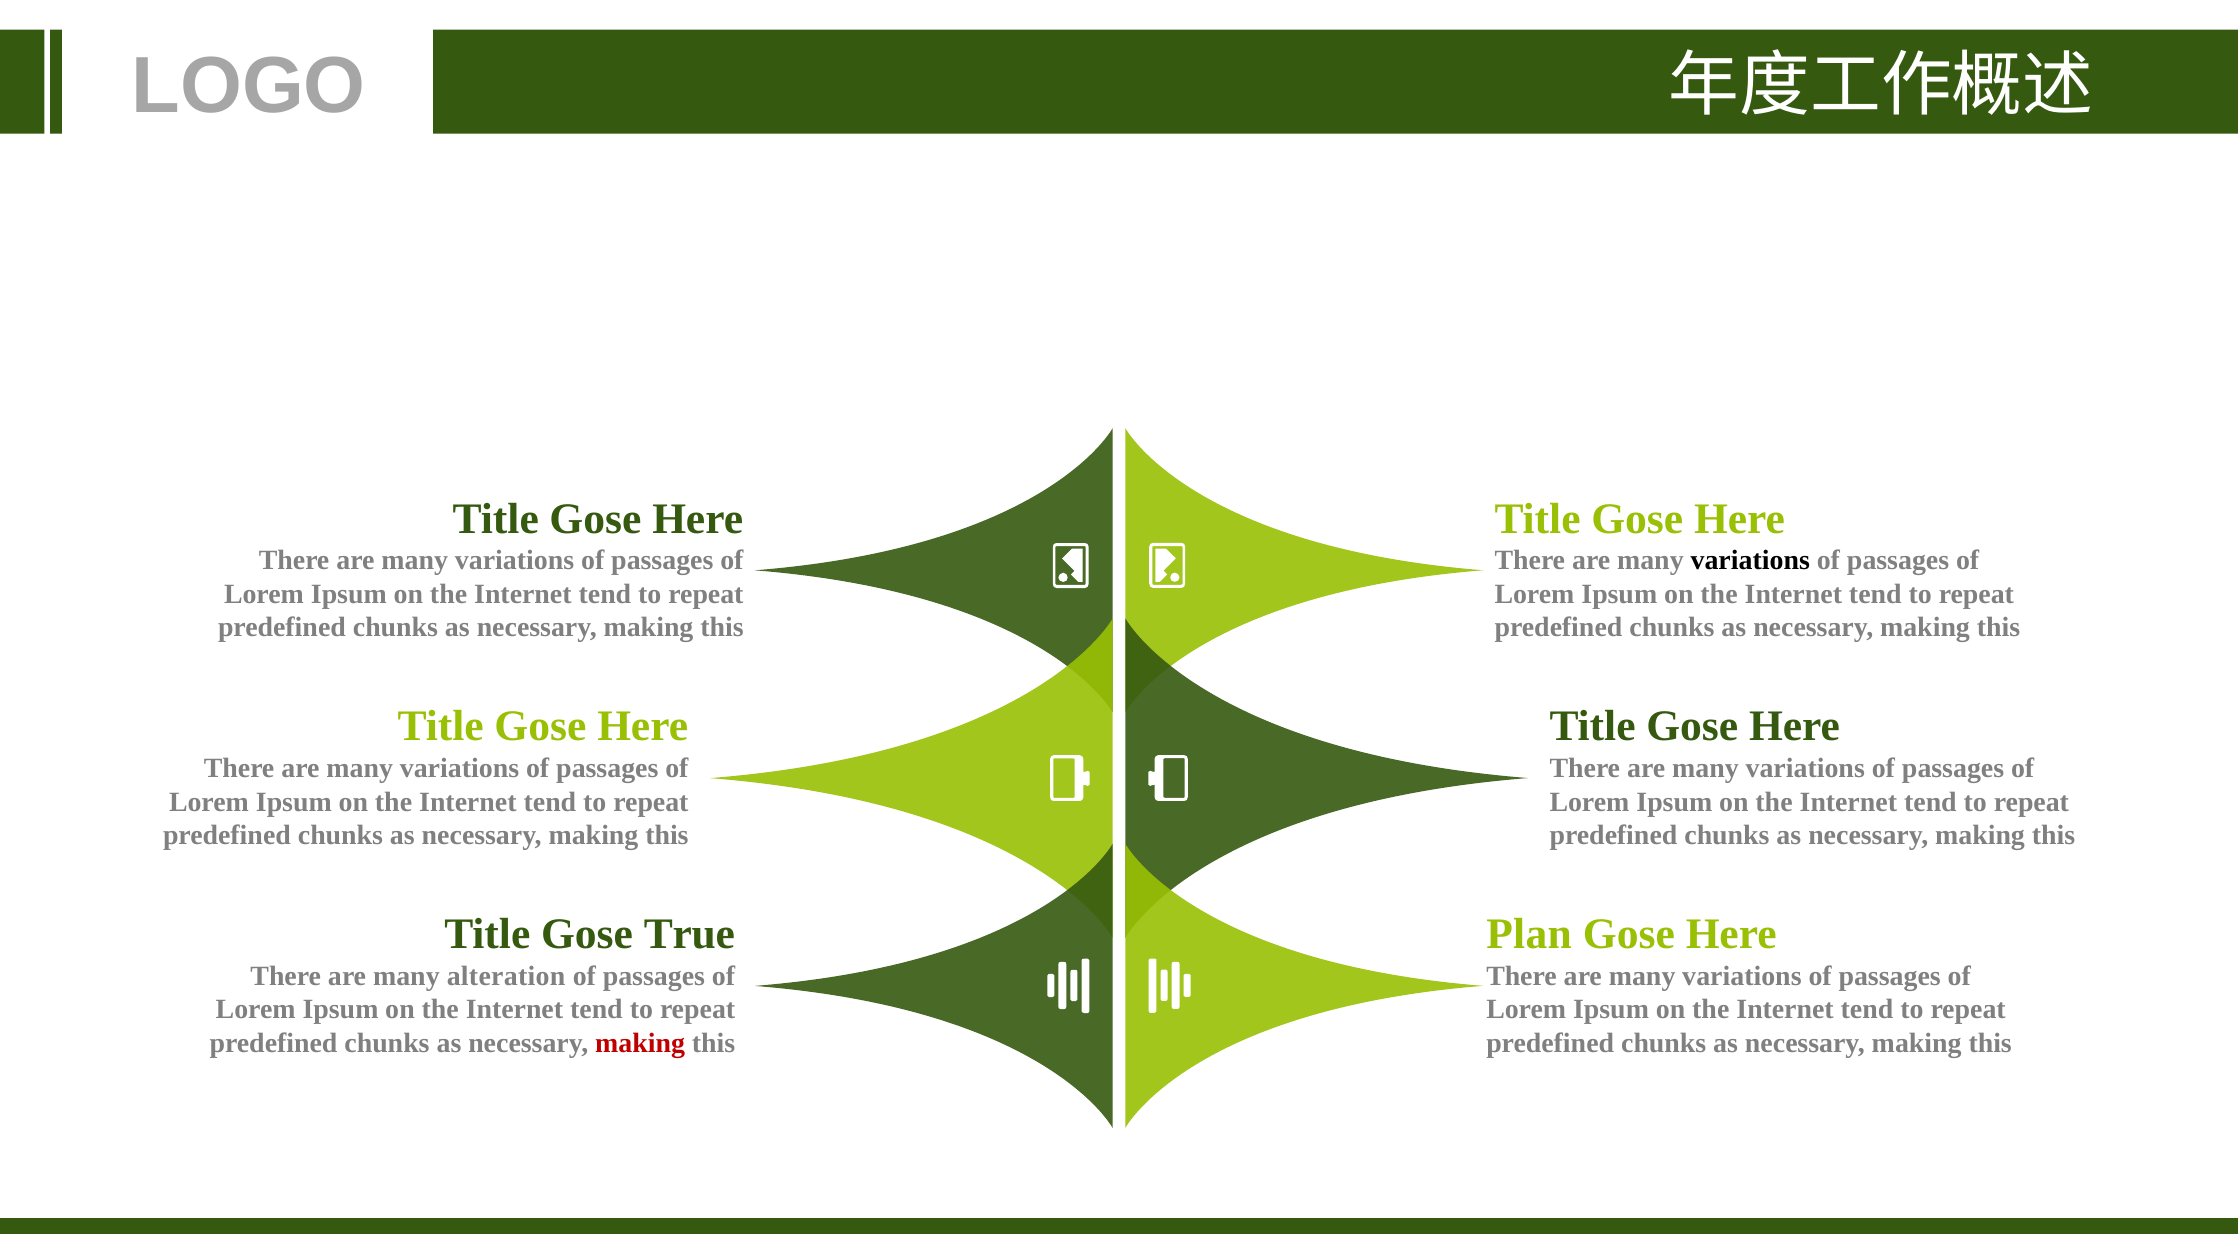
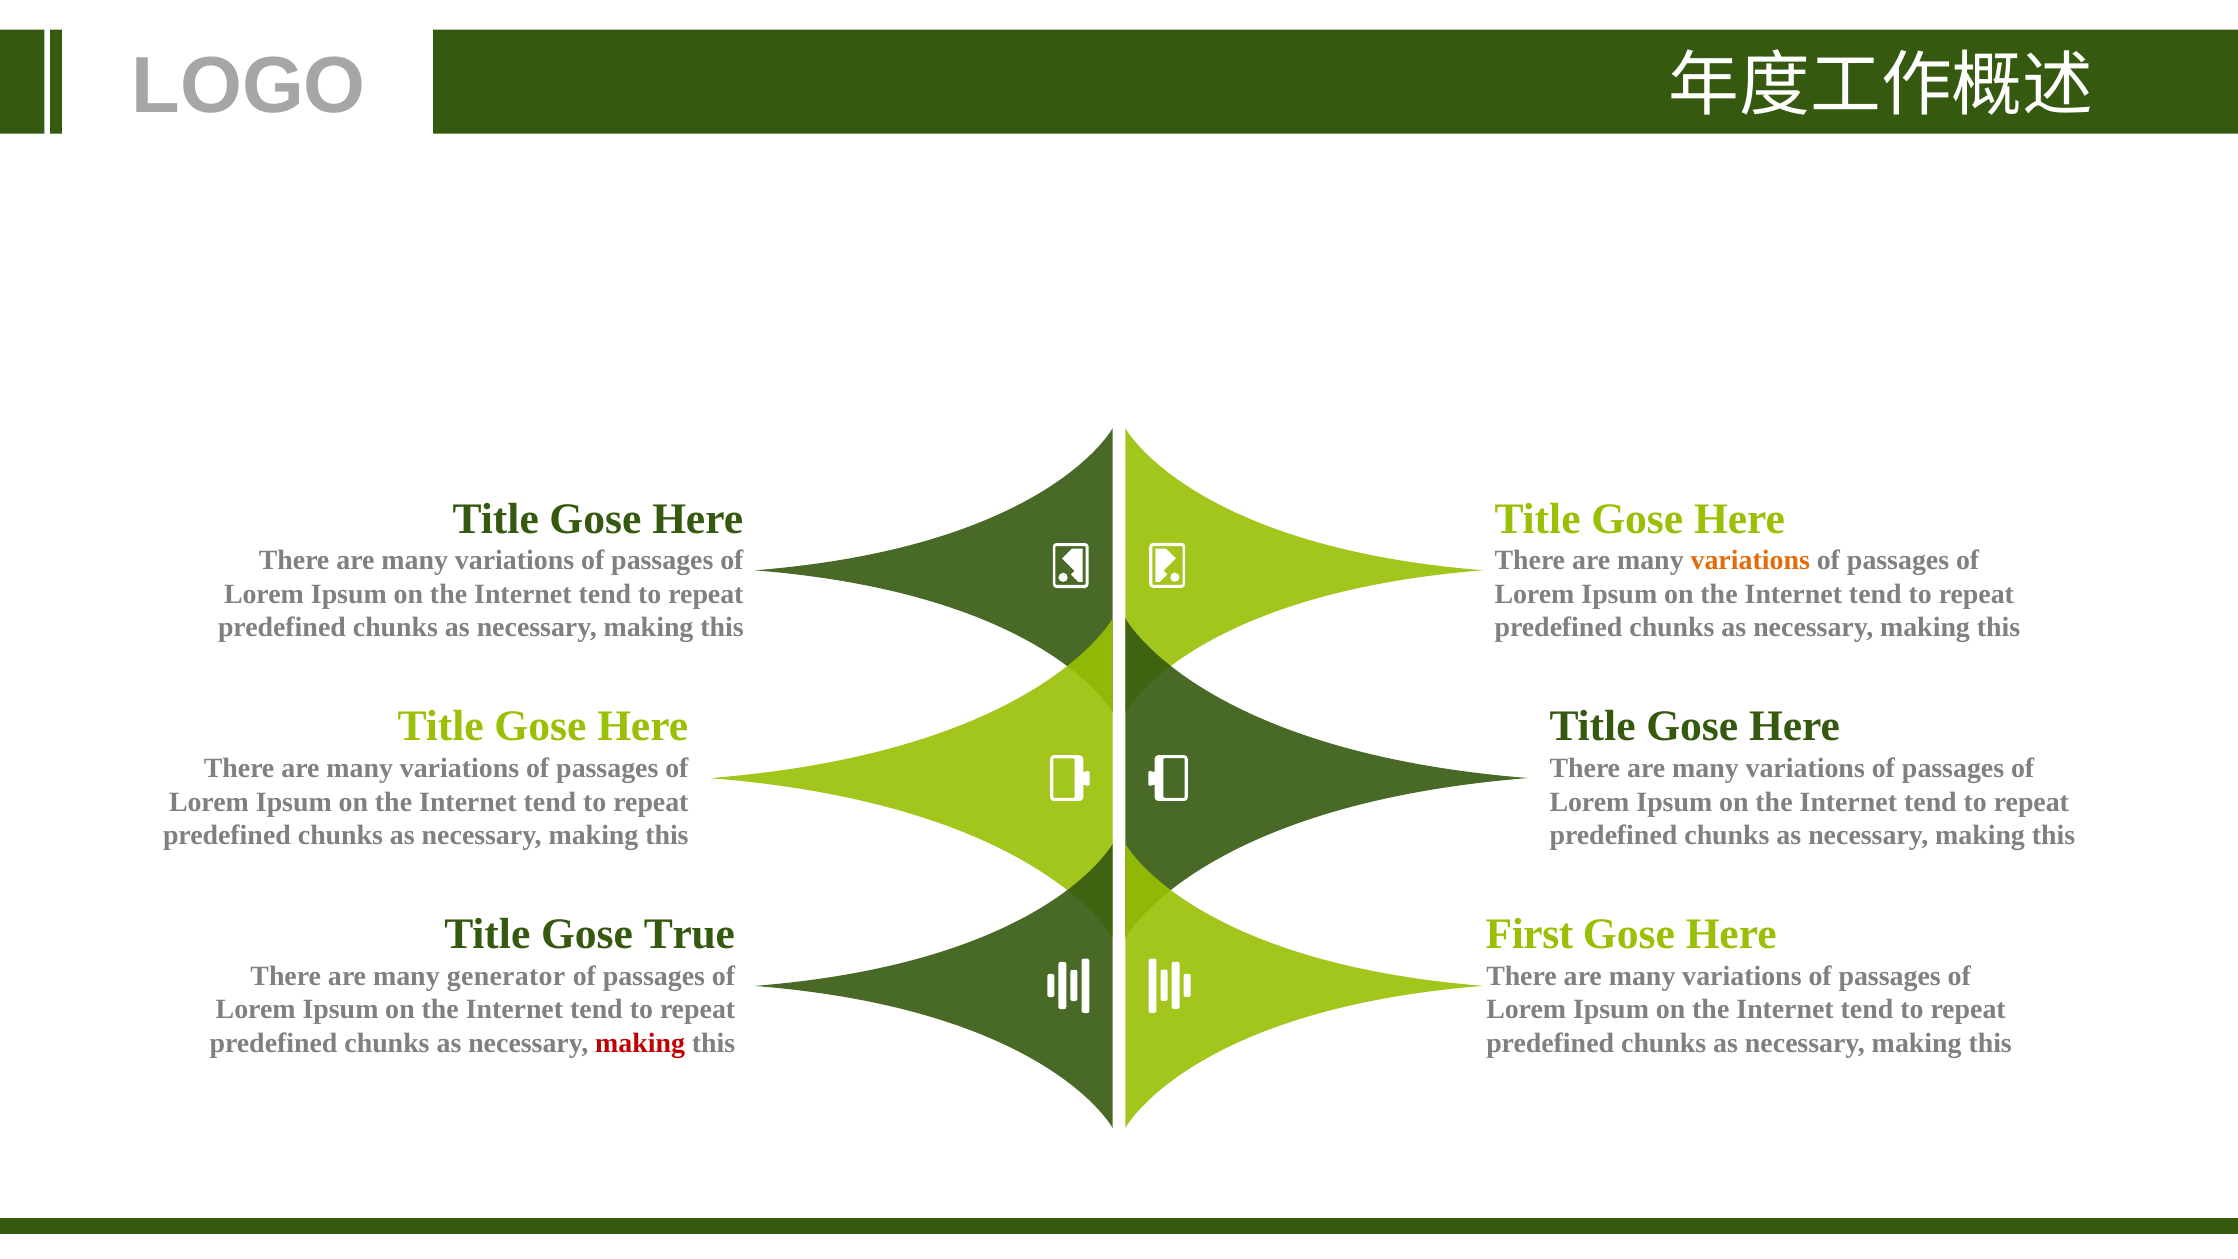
variations at (1750, 561) colour: black -> orange
Plan: Plan -> First
alteration: alteration -> generator
